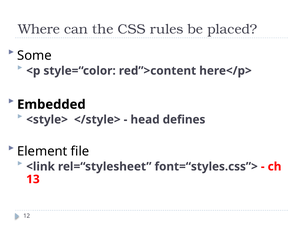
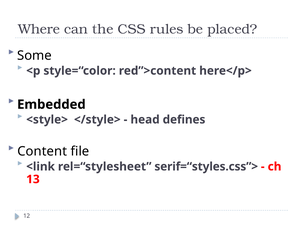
Element: Element -> Content
font=“styles.css”>: font=“styles.css”> -> serif=“styles.css”>
